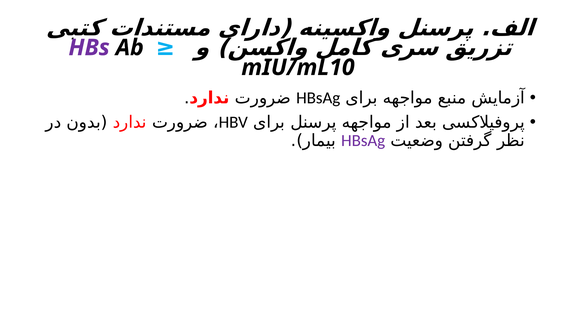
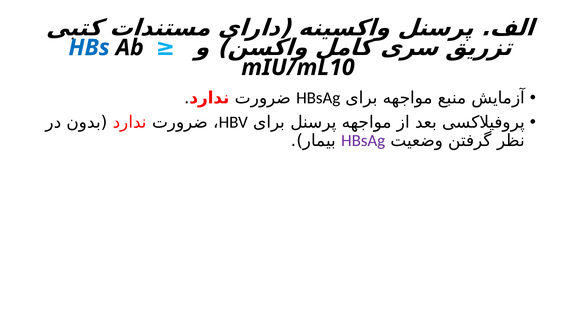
HBs colour: purple -> blue
